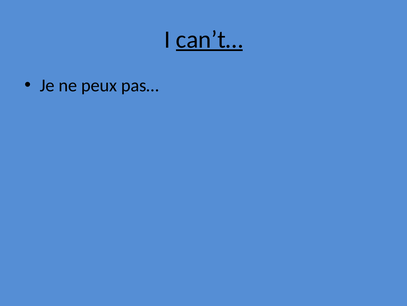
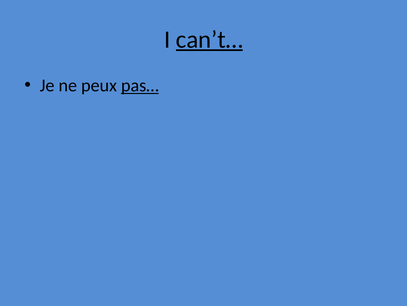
pas… underline: none -> present
